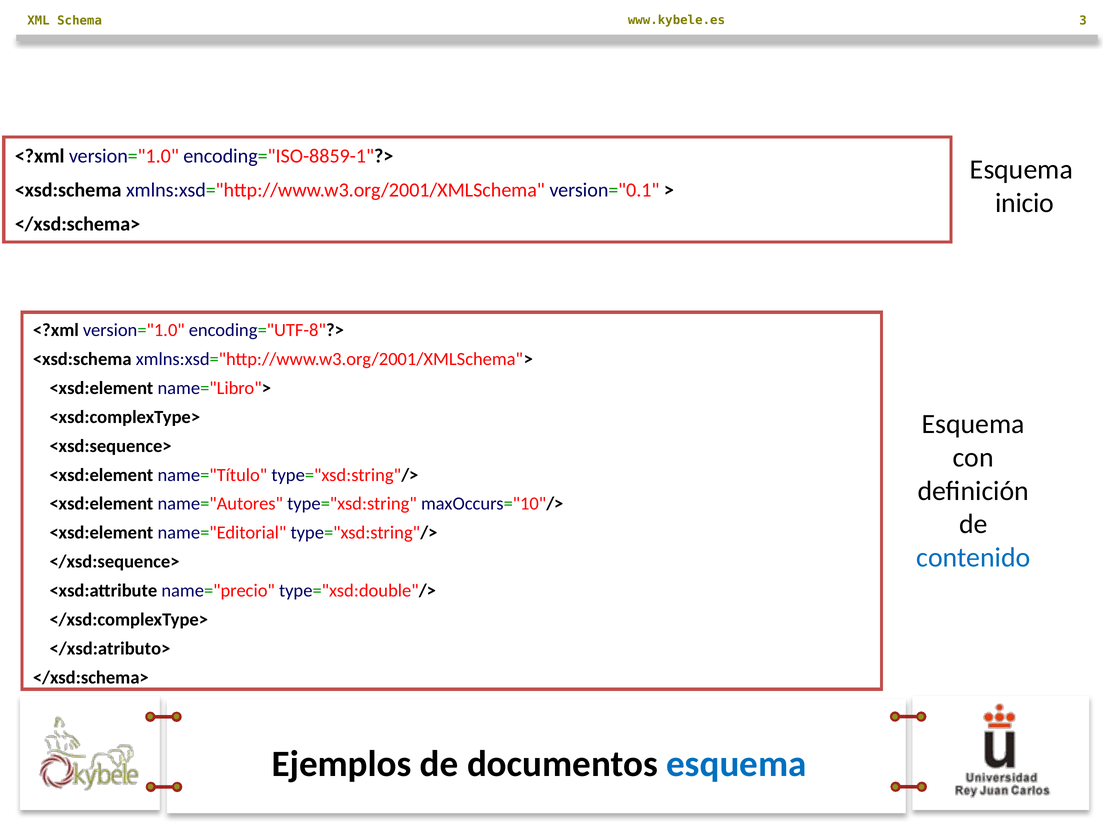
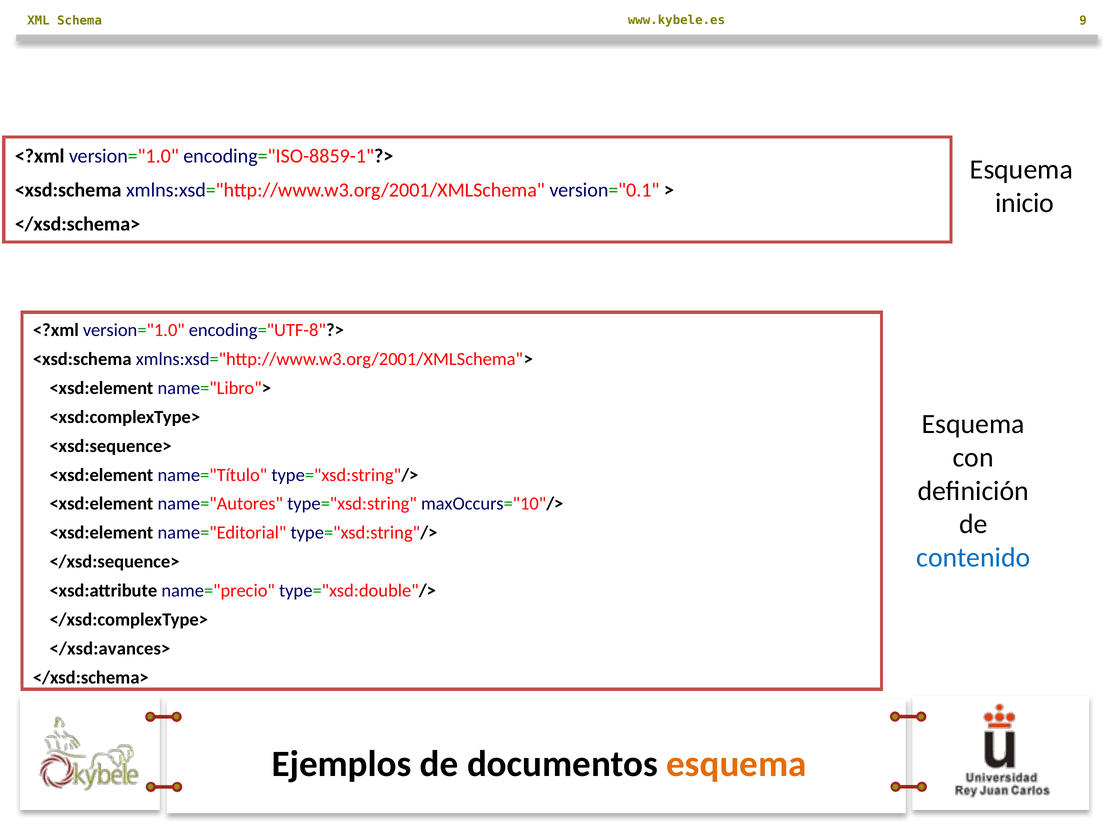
3: 3 -> 9
</xsd:atributo>: </xsd:atributo> -> </xsd:avances>
esquema at (736, 764) colour: blue -> orange
